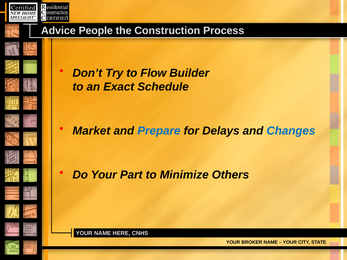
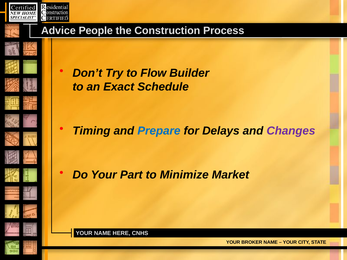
Market: Market -> Timing
Changes colour: blue -> purple
Others: Others -> Market
